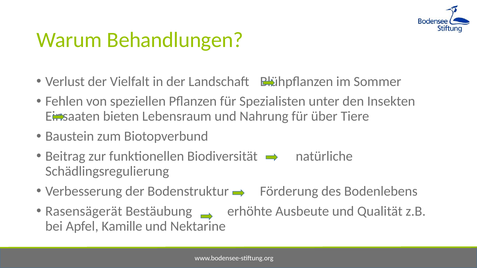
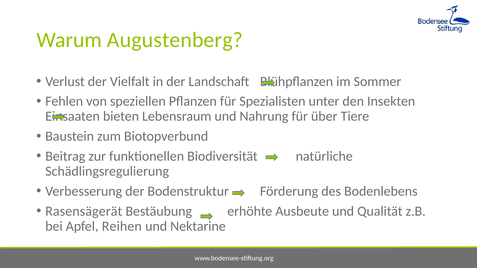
Behandlungen: Behandlungen -> Augustenberg
Kamille: Kamille -> Reihen
